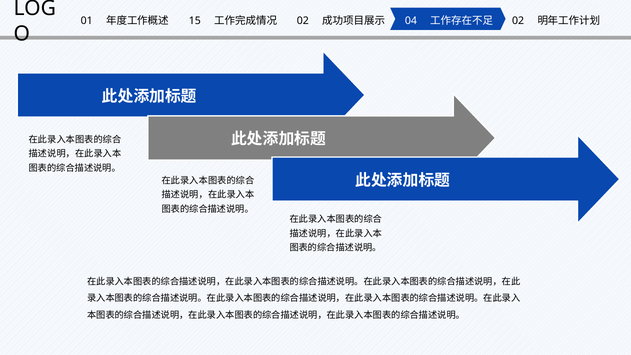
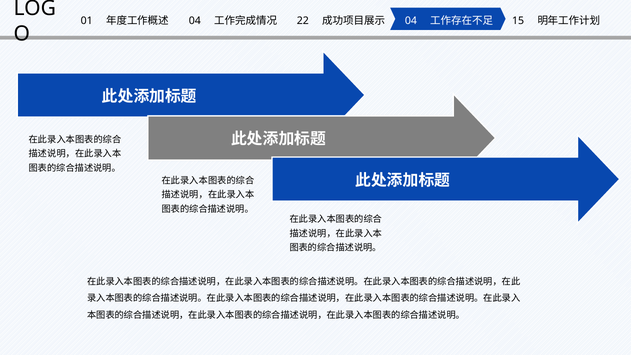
15 at (195, 21): 15 -> 04
02 at (303, 21): 02 -> 22
02 at (518, 21): 02 -> 15
